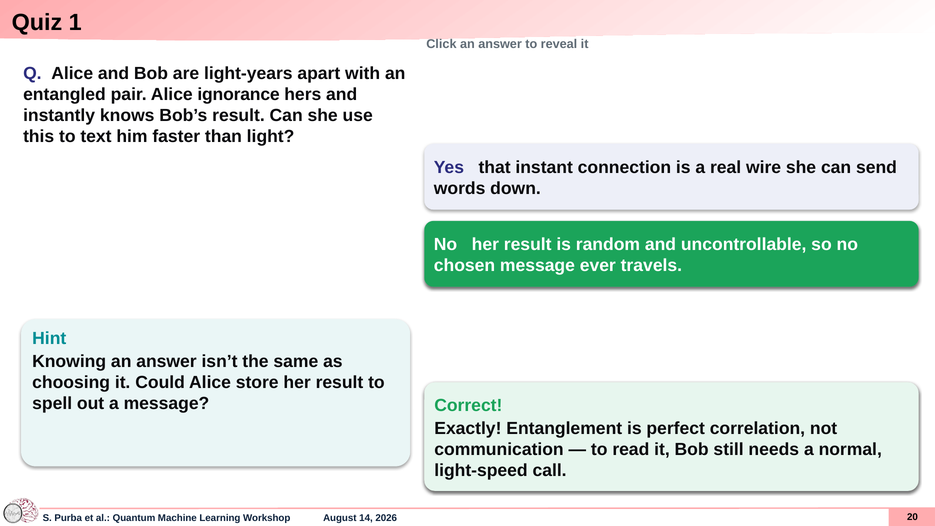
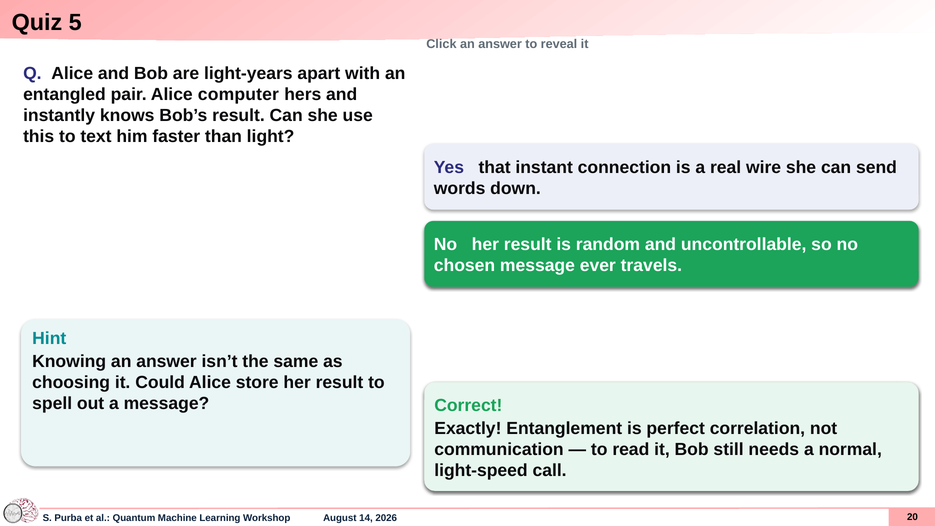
1: 1 -> 5
ignorance: ignorance -> computer
